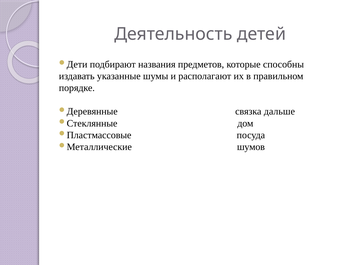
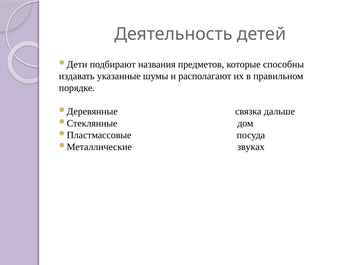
шумов: шумов -> звуках
